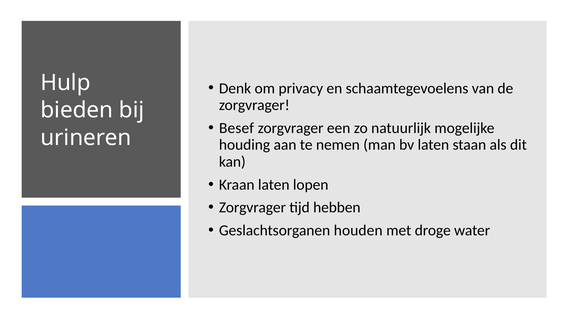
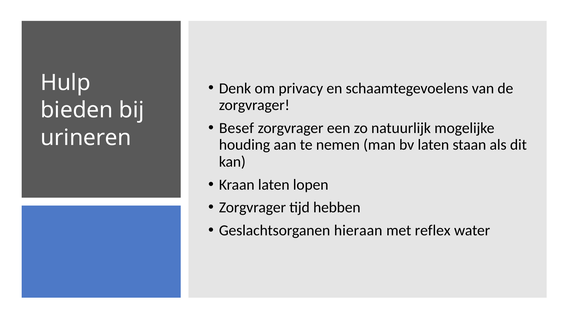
houden: houden -> hieraan
droge: droge -> reflex
